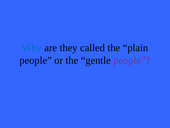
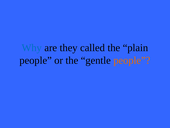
people at (132, 60) colour: purple -> orange
